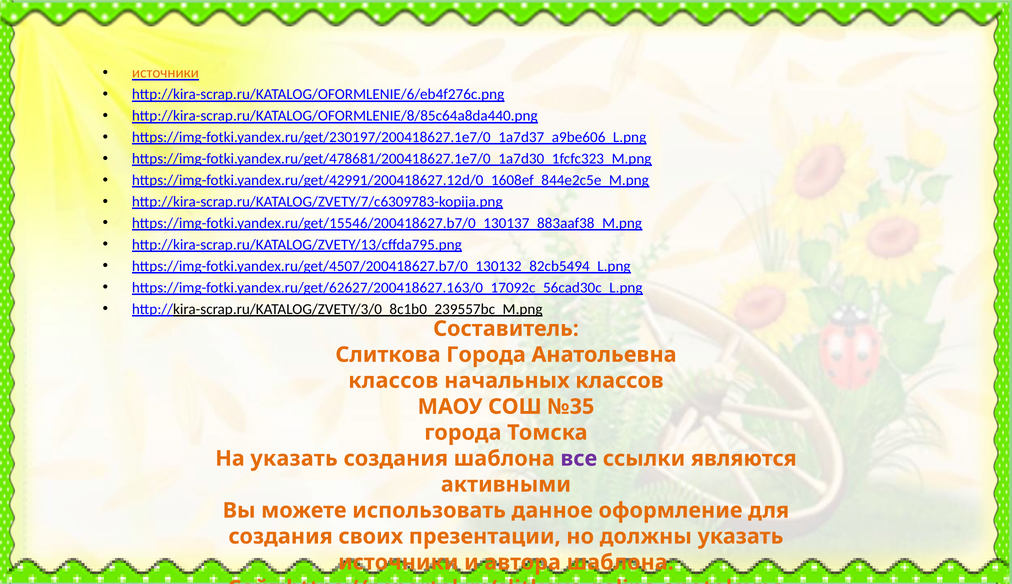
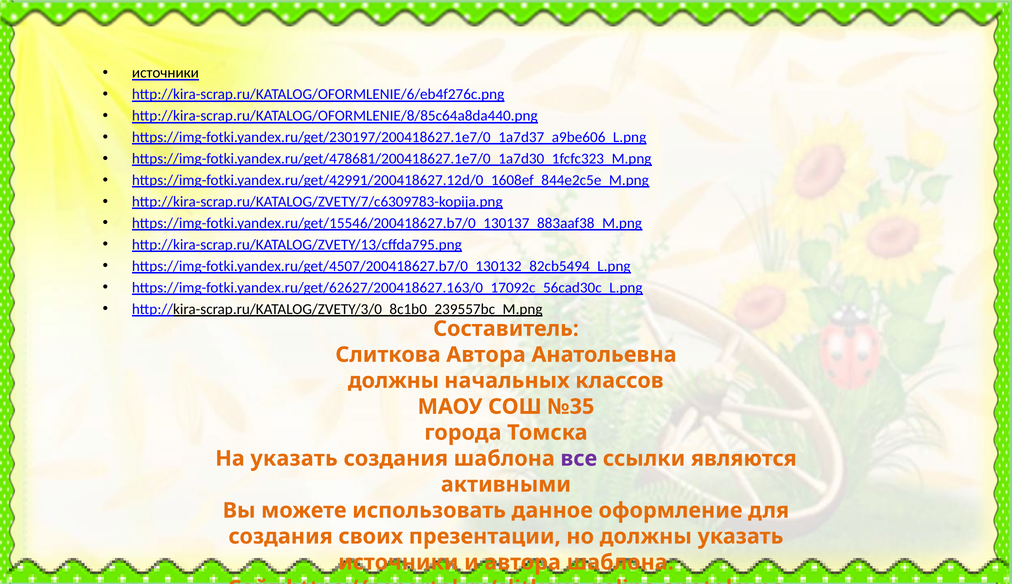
источники at (165, 73) colour: orange -> black
Слиткова Города: Города -> Автора
классов at (393, 381): классов -> должны
